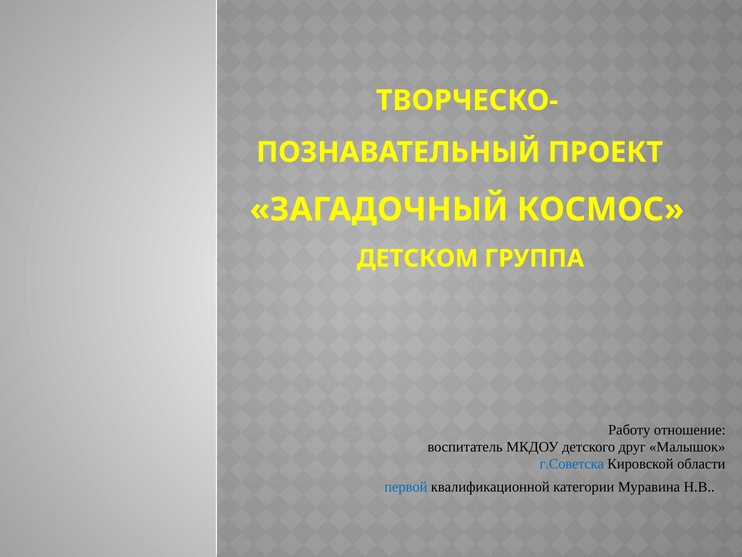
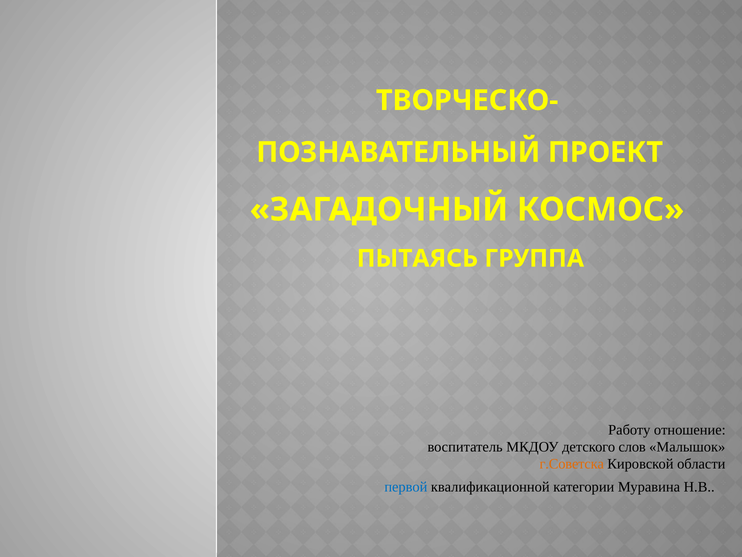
ДЕТСКОМ: ДЕТСКОМ -> ПЫТАЯСЬ
друг: друг -> слов
г.Советска colour: blue -> orange
